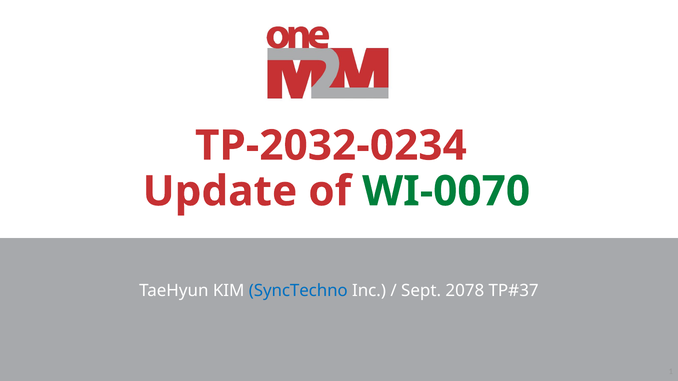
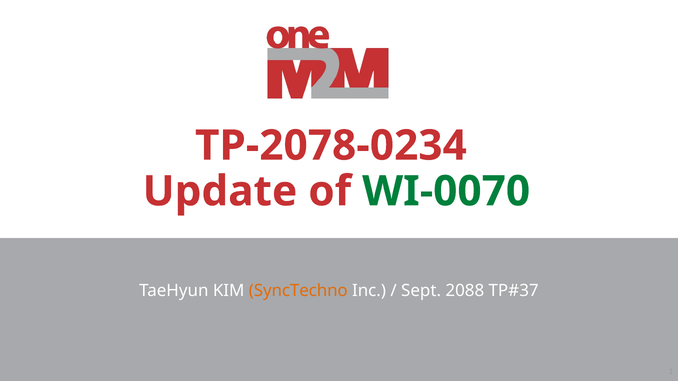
TP-2032-0234: TP-2032-0234 -> TP-2078-0234
SyncTechno colour: blue -> orange
2078: 2078 -> 2088
